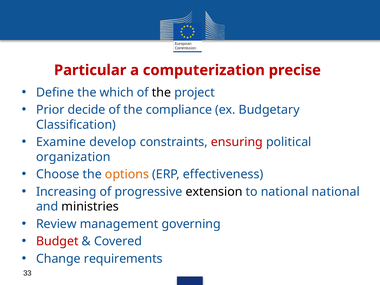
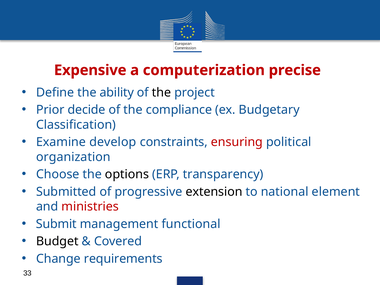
Particular: Particular -> Expensive
which: which -> ability
options colour: orange -> black
effectiveness: effectiveness -> transparency
Increasing: Increasing -> Submitted
national national: national -> element
ministries colour: black -> red
Review: Review -> Submit
governing: governing -> functional
Budget colour: red -> black
